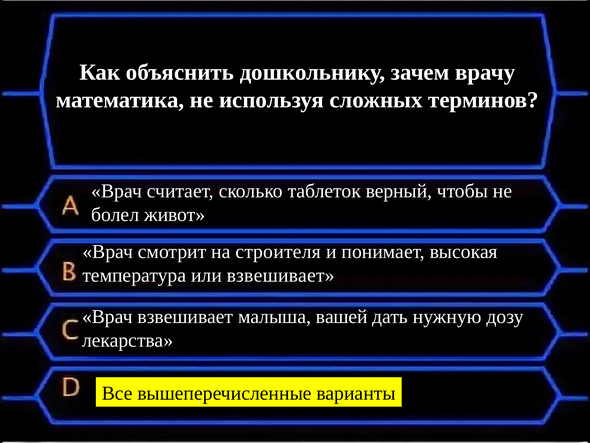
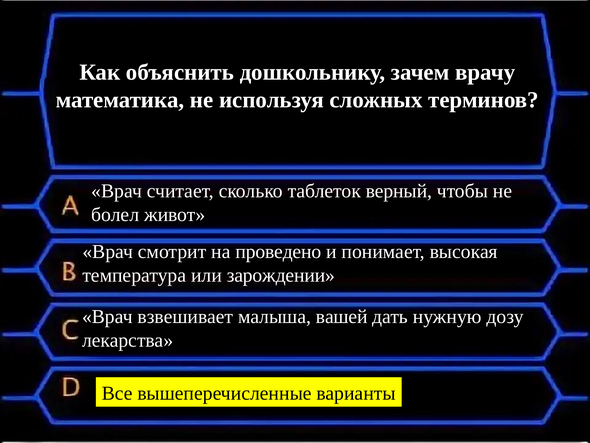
строителя: строителя -> проведено
или взвешивает: взвешивает -> зарождении
